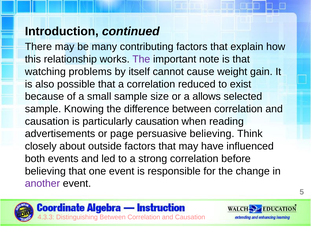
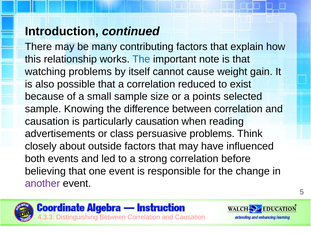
The at (141, 59) colour: purple -> blue
allows: allows -> points
page: page -> class
persuasive believing: believing -> problems
